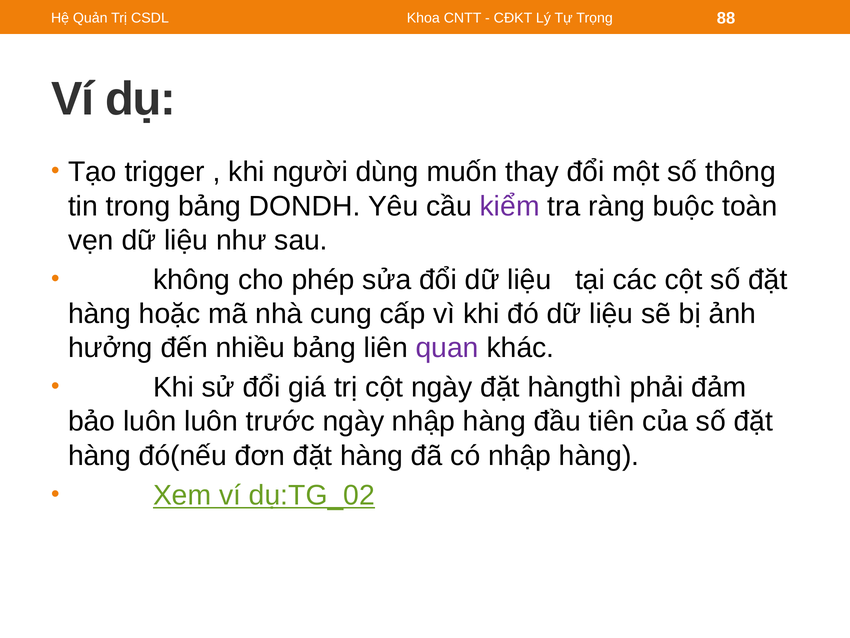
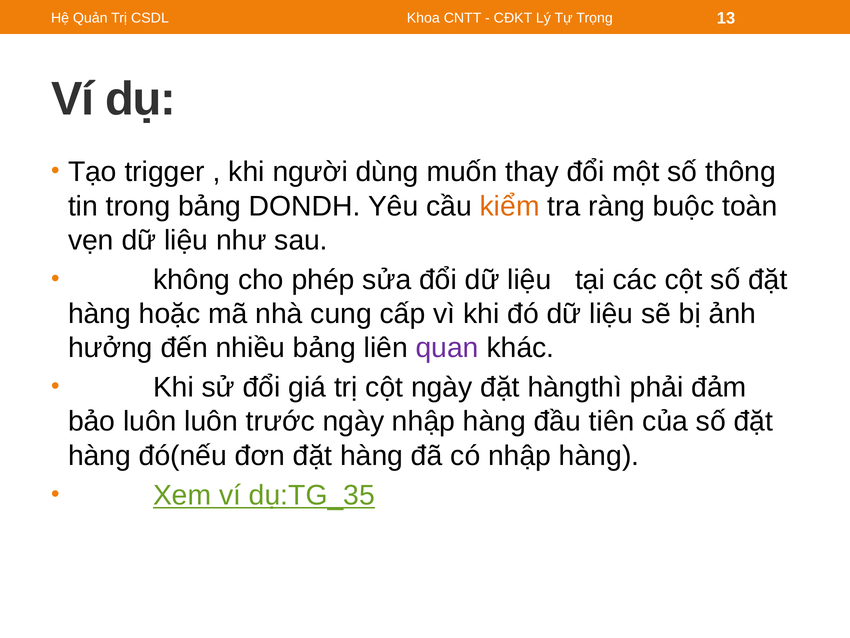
88: 88 -> 13
kiểm colour: purple -> orange
dụ:TG_02: dụ:TG_02 -> dụ:TG_35
